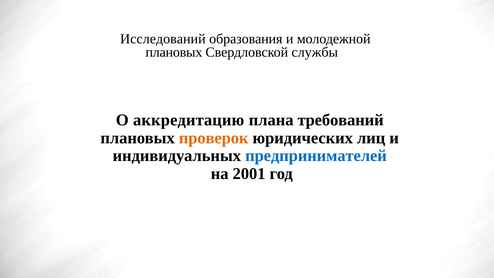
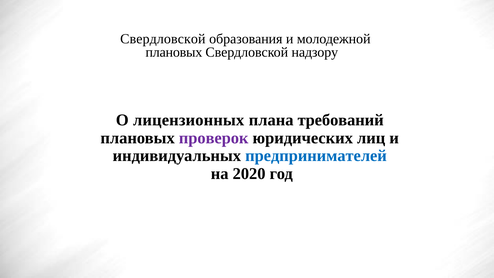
Исследований at (163, 39): Исследований -> Свердловской
службы: службы -> надзору
аккредитацию: аккредитацию -> лицензионных
проверок colour: orange -> purple
2001: 2001 -> 2020
